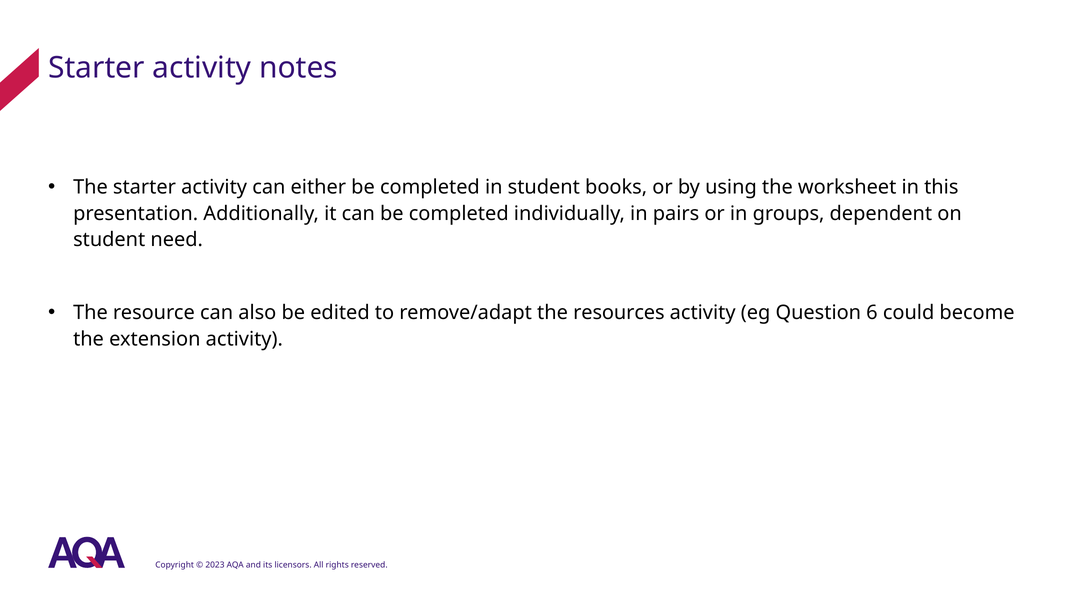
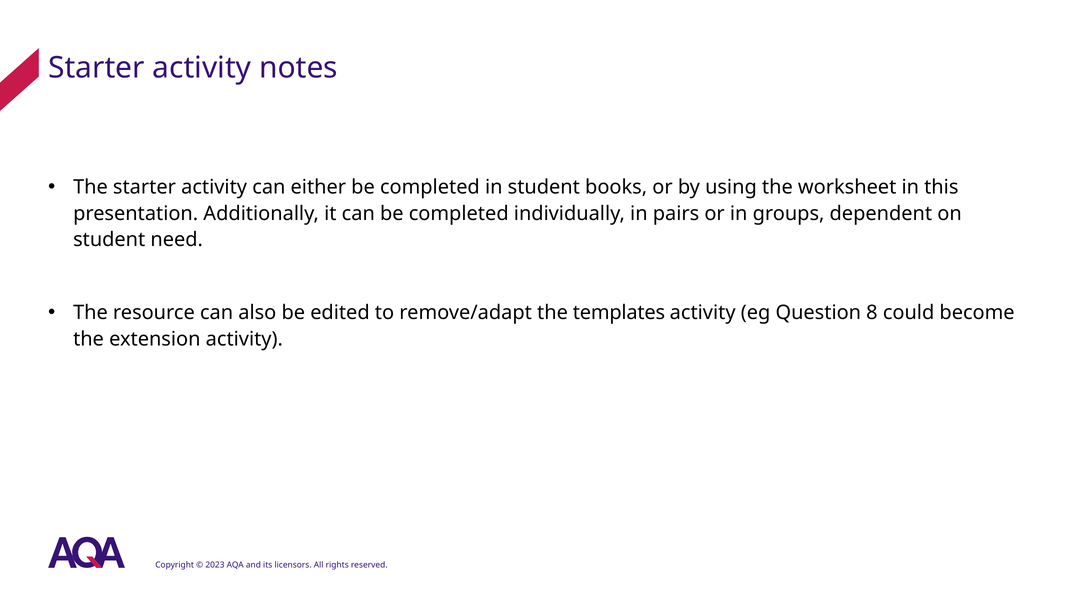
resources: resources -> templates
6: 6 -> 8
